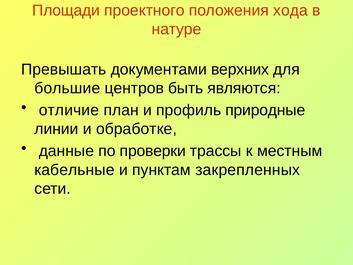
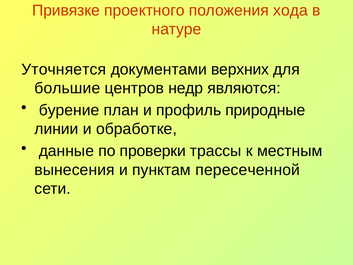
Площади: Площади -> Привязке
Превышать: Превышать -> Уточняется
быть: быть -> недр
отличие: отличие -> бурение
кабельные: кабельные -> вынесения
закрепленных: закрепленных -> пересеченной
